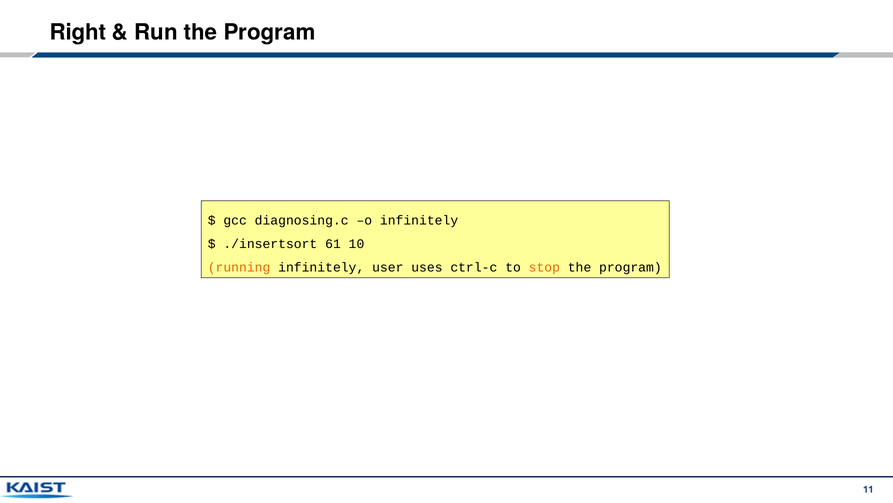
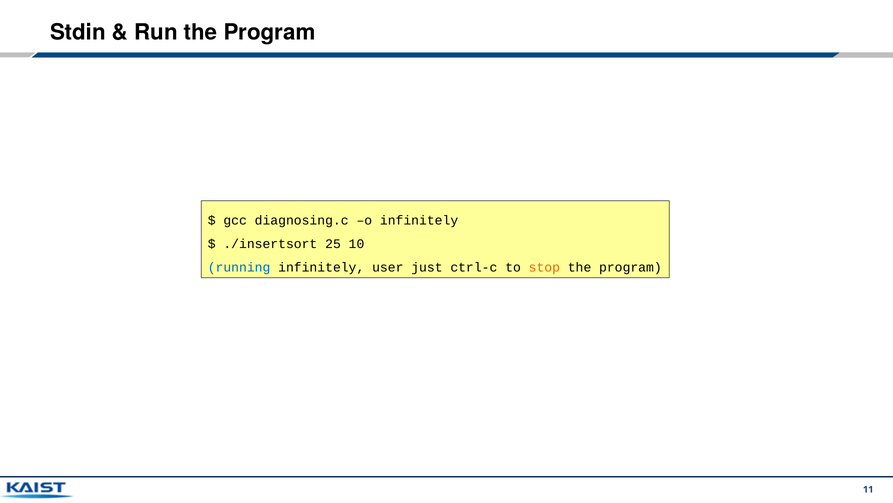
Right: Right -> Stdin
61: 61 -> 25
running colour: orange -> blue
uses: uses -> just
